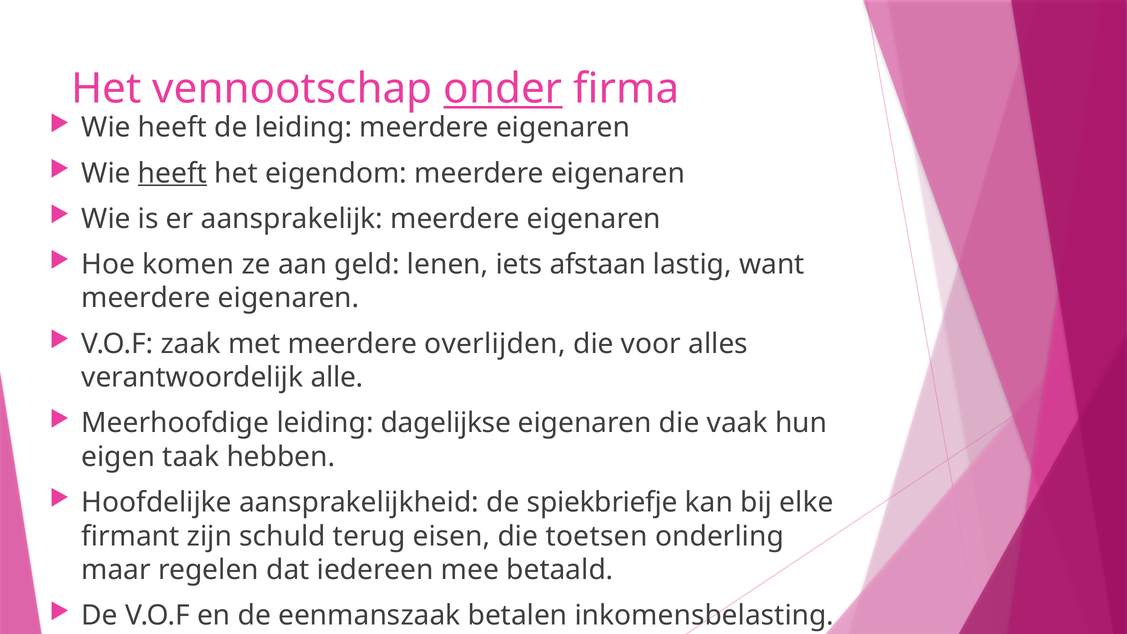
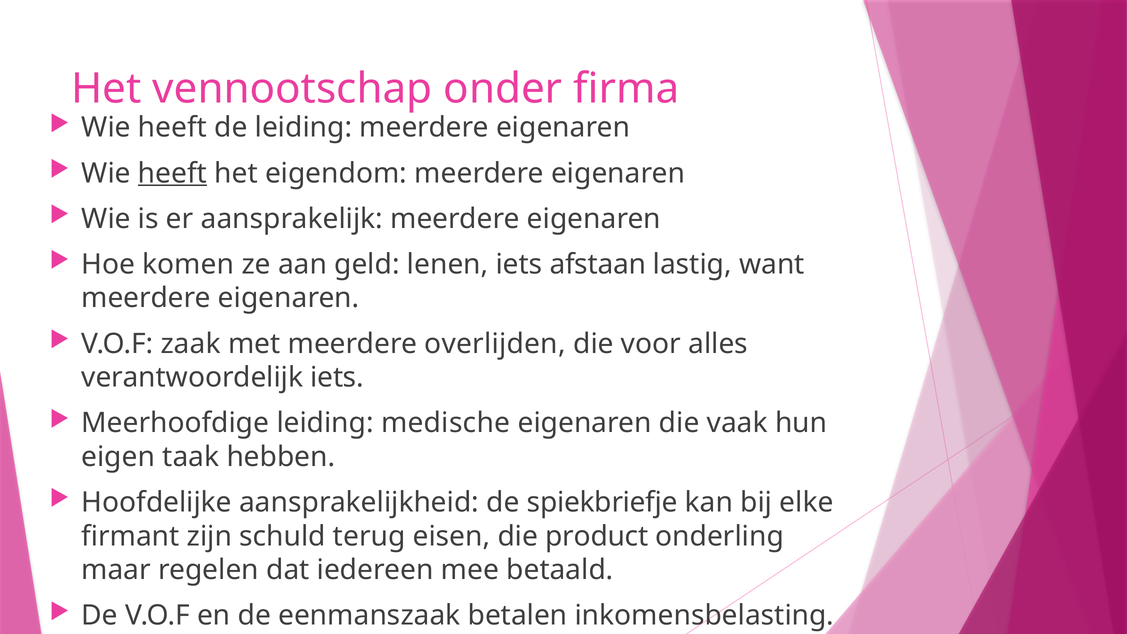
onder underline: present -> none
verantwoordelijk alle: alle -> iets
dagelijkse: dagelijkse -> medische
toetsen: toetsen -> product
